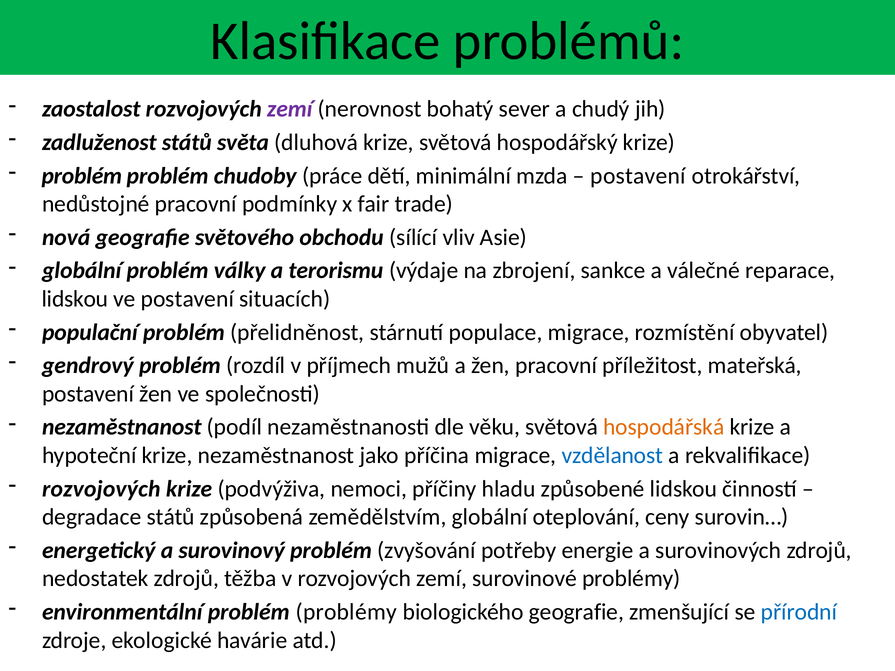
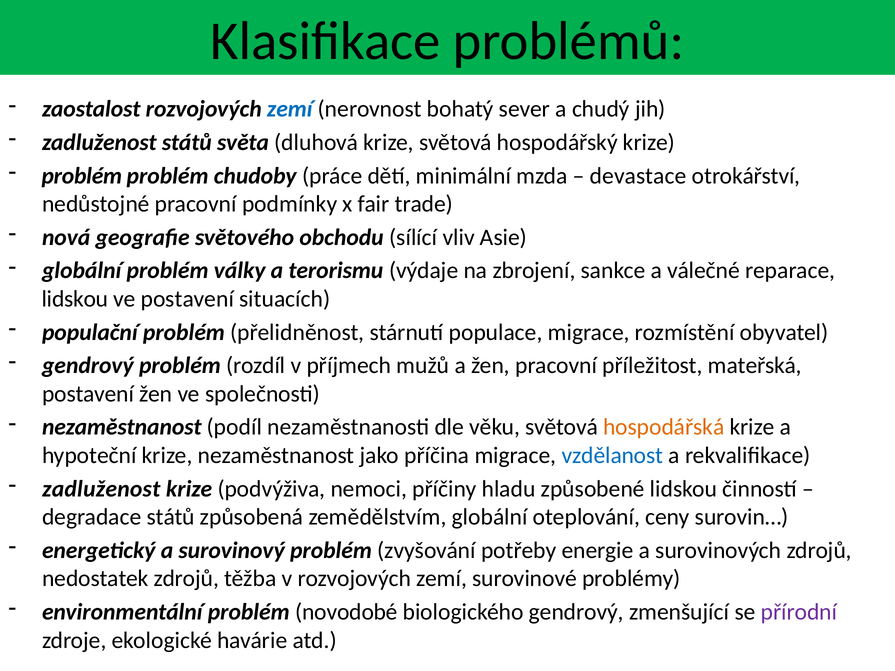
zemí at (290, 109) colour: purple -> blue
postavení at (638, 176): postavení -> devastace
rozvojových at (101, 489): rozvojových -> zadluženost
problém problémy: problémy -> novodobé
biologického geografie: geografie -> gendrový
přírodní colour: blue -> purple
